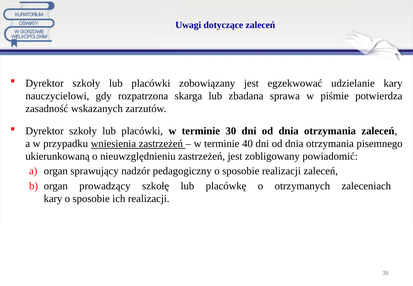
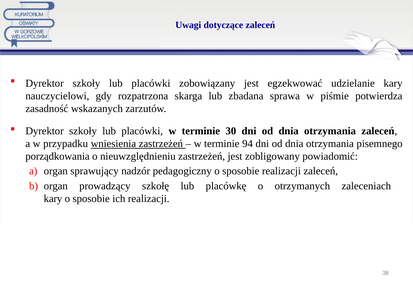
40: 40 -> 94
ukierunkowaną: ukierunkowaną -> porządkowania
